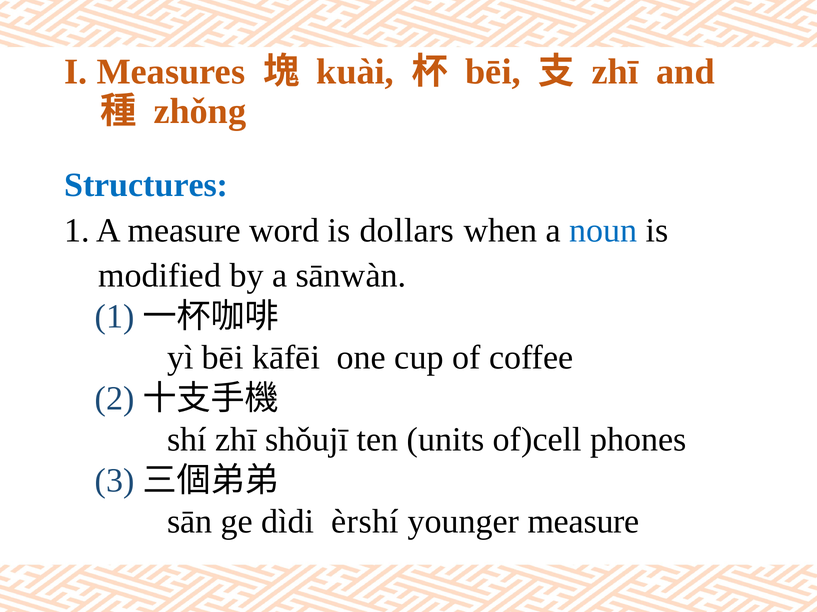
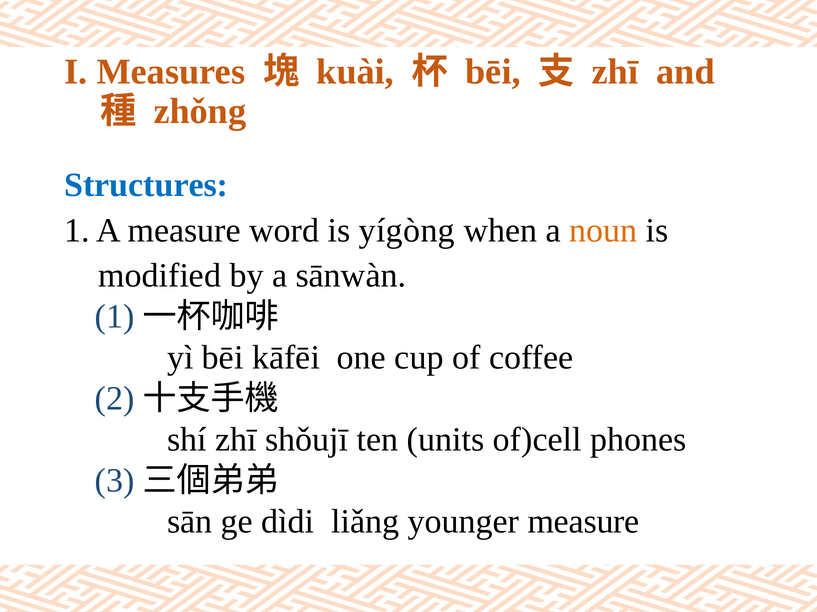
dollars: dollars -> yígòng
noun colour: blue -> orange
èrshí: èrshí -> liǎng
